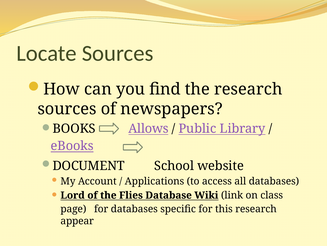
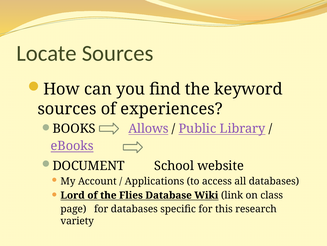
the research: research -> keyword
newspapers: newspapers -> experiences
appear: appear -> variety
